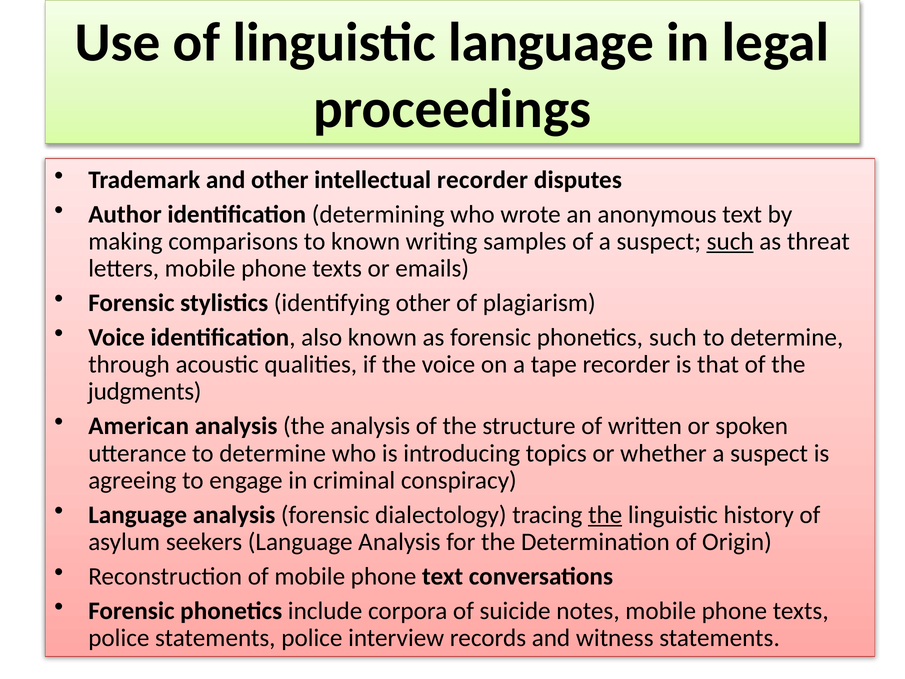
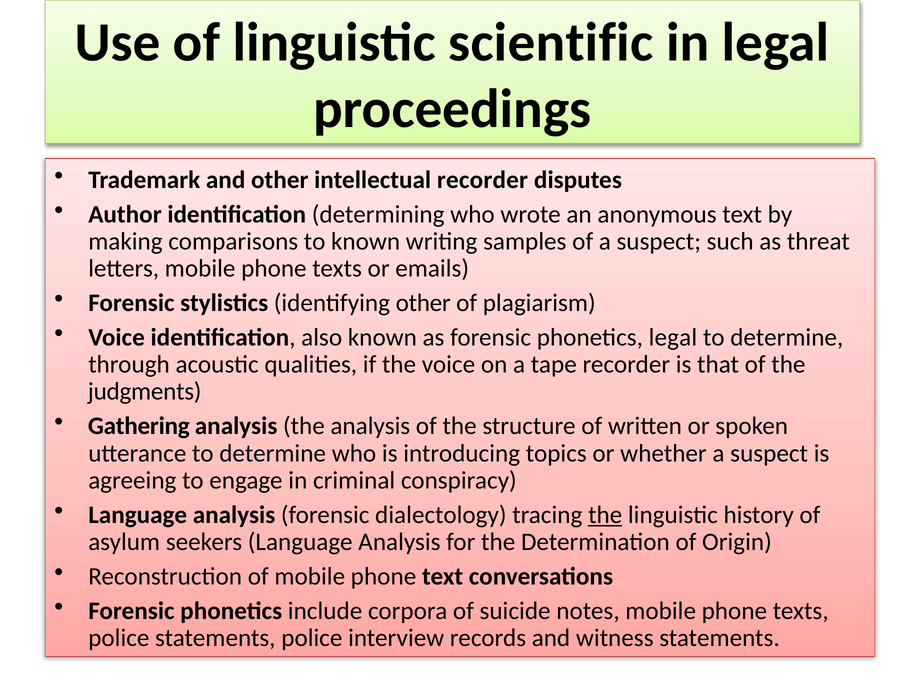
linguistic language: language -> scientific
such at (730, 241) underline: present -> none
phonetics such: such -> legal
American: American -> Gathering
